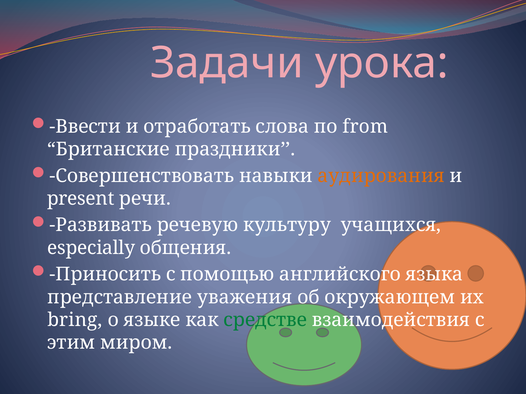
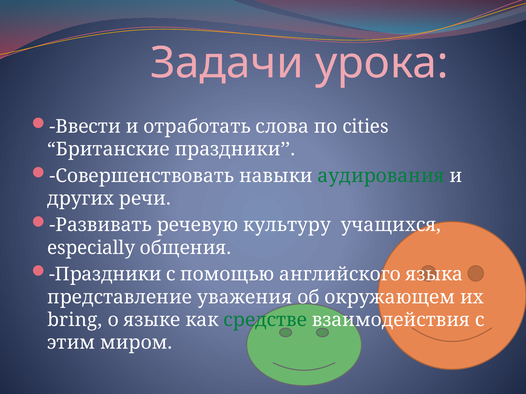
from: from -> cities
аудирования colour: orange -> green
present: present -> других
Приносить at (105, 275): Приносить -> Праздники
